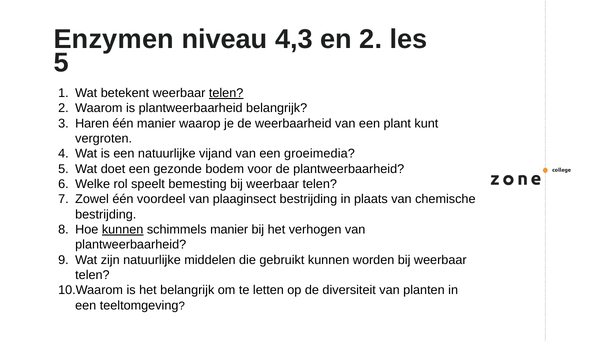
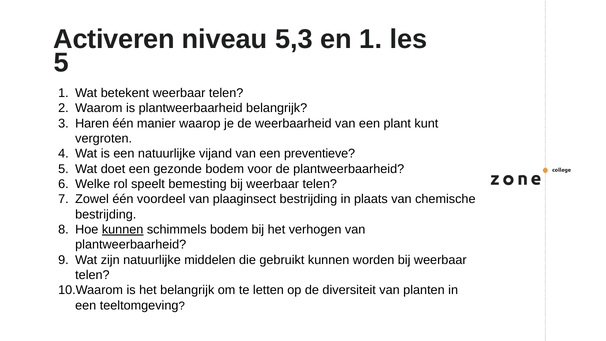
Enzymen: Enzymen -> Activeren
4,3: 4,3 -> 5,3
en 2: 2 -> 1
telen at (226, 93) underline: present -> none
groeimedia: groeimedia -> preventieve
schimmels manier: manier -> bodem
